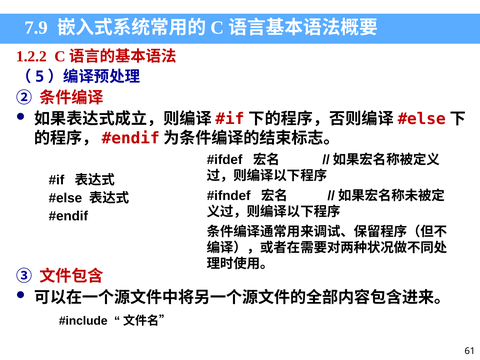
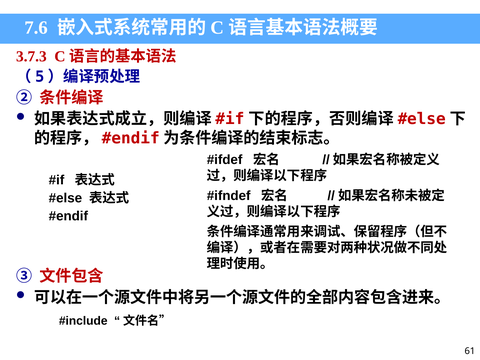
7.9: 7.9 -> 7.6
1.2.2: 1.2.2 -> 3.7.3
